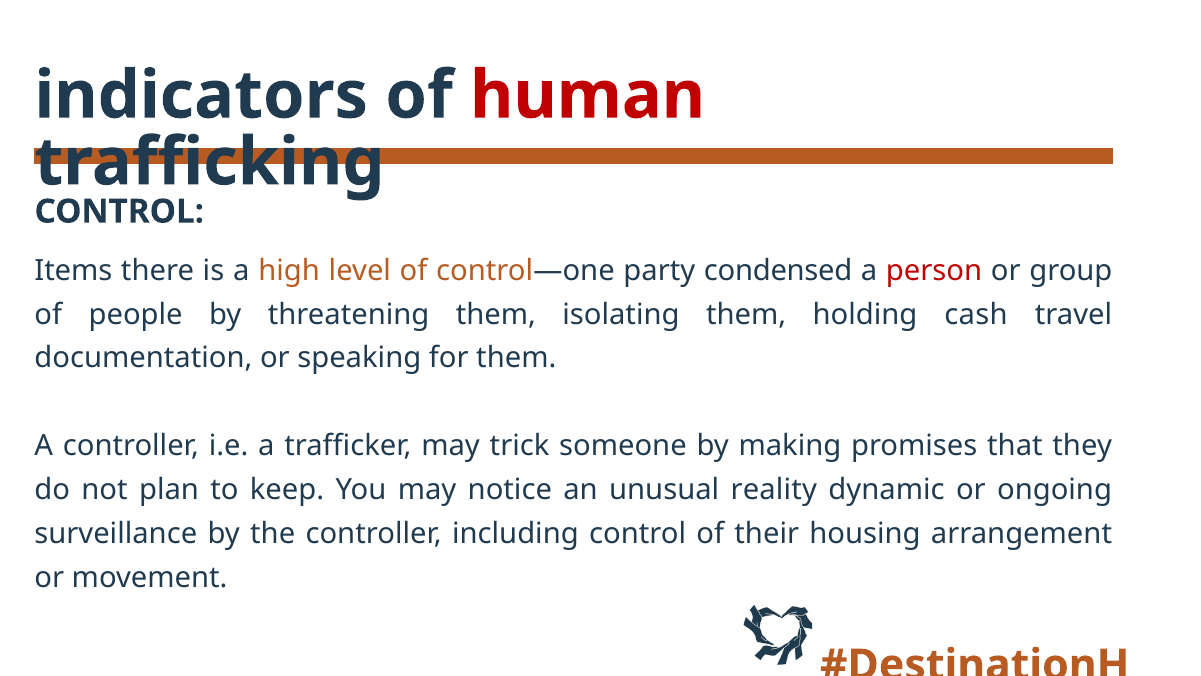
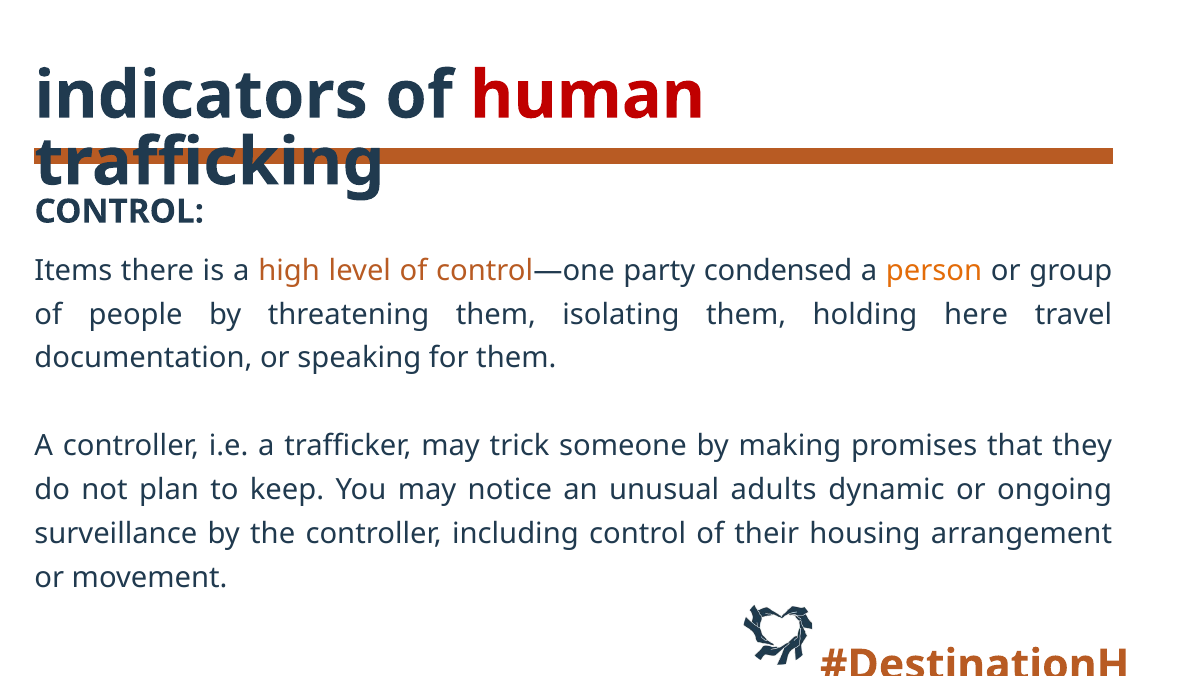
person colour: red -> orange
cash: cash -> here
reality: reality -> adults
